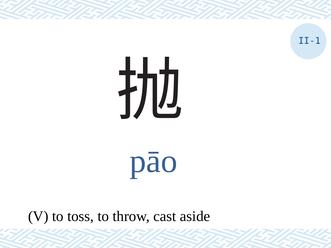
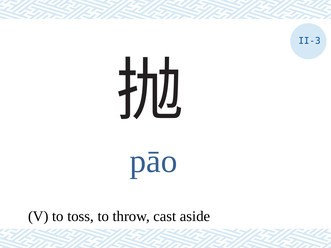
II-1: II-1 -> II-3
